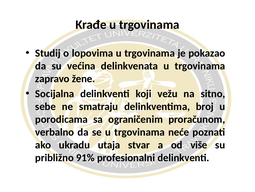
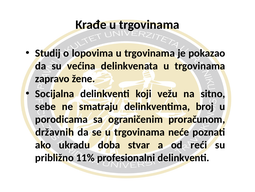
verbalno: verbalno -> državnih
utaja: utaja -> doba
više: više -> reći
91%: 91% -> 11%
